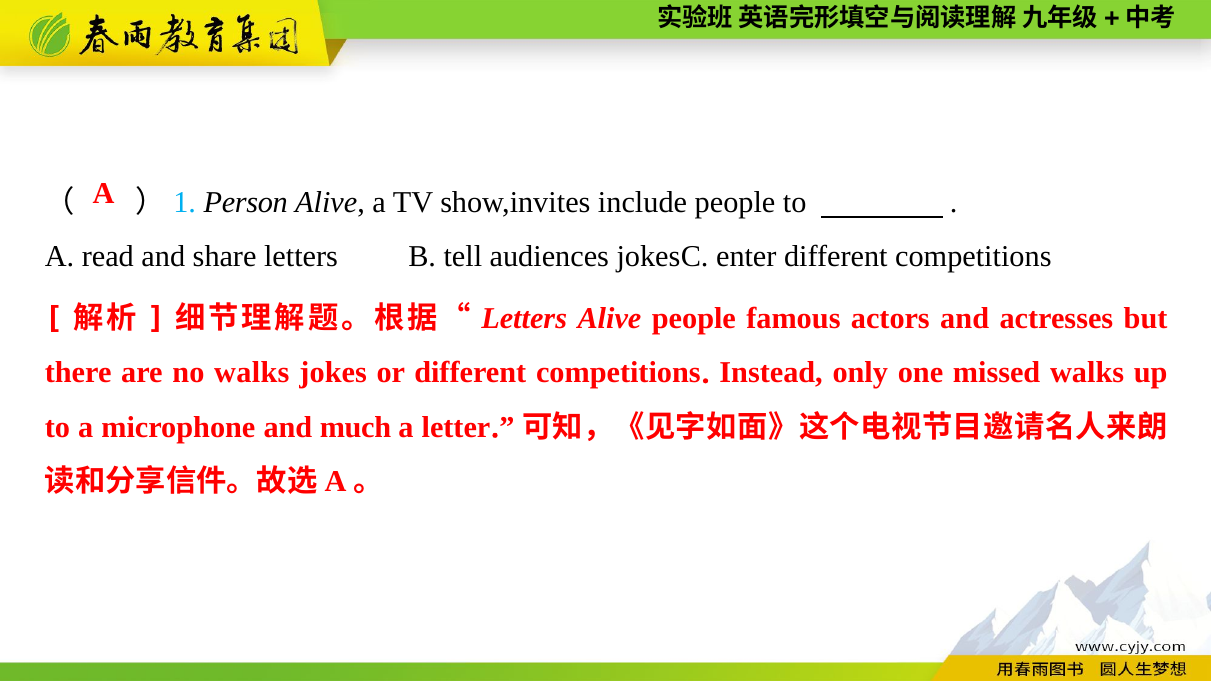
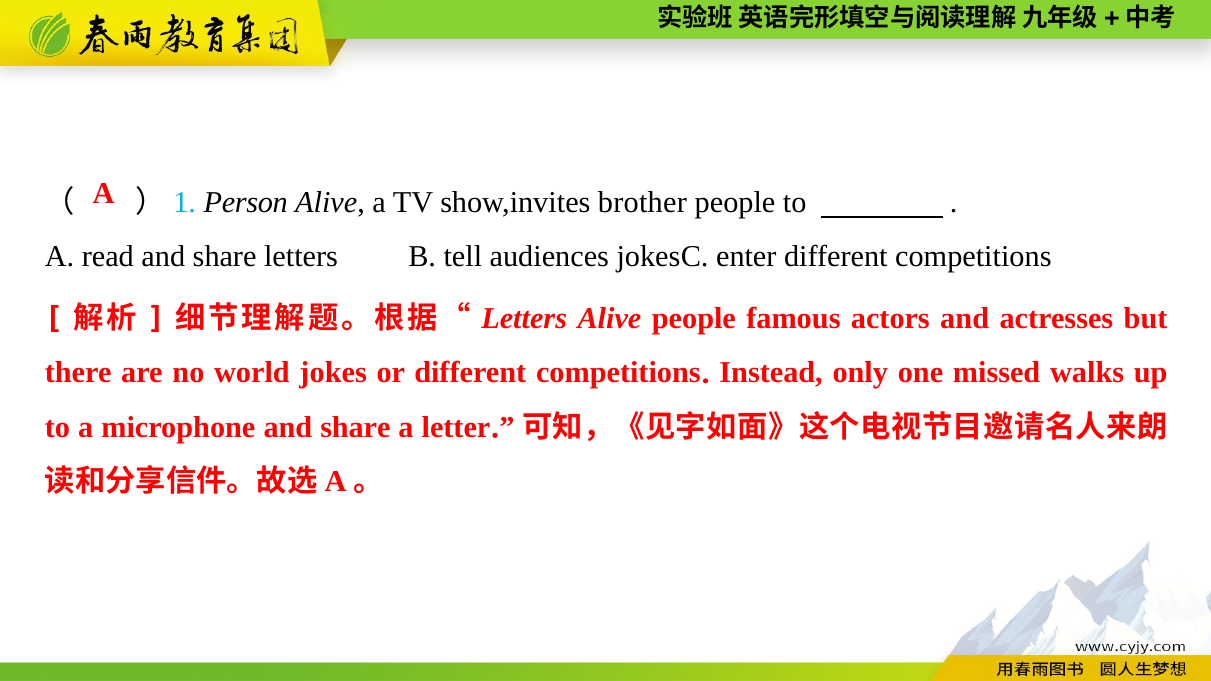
include: include -> brother
no walks: walks -> world
microphone and much: much -> share
